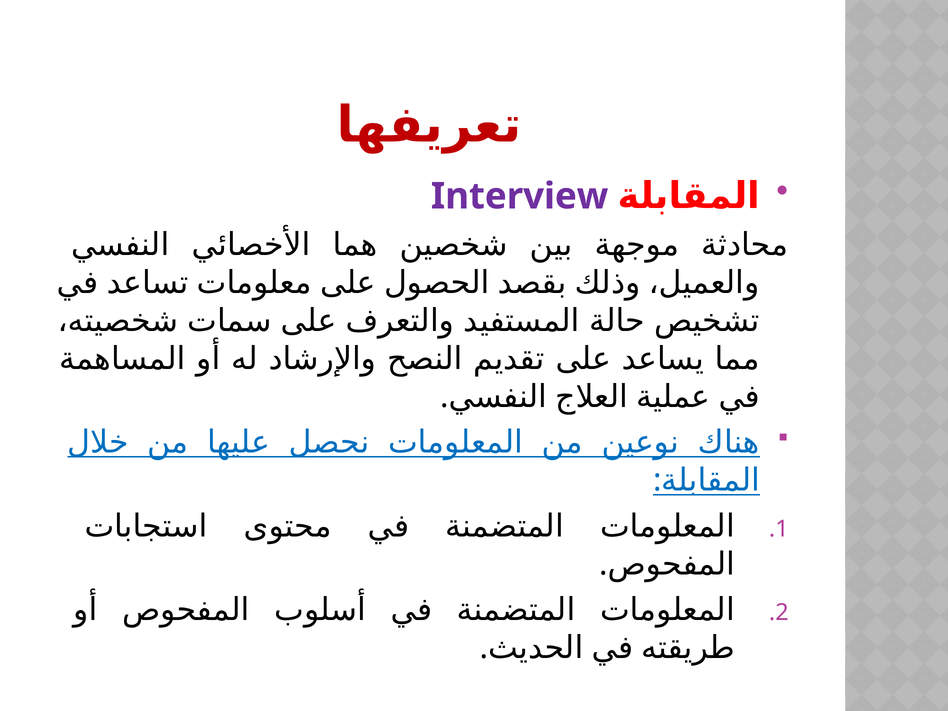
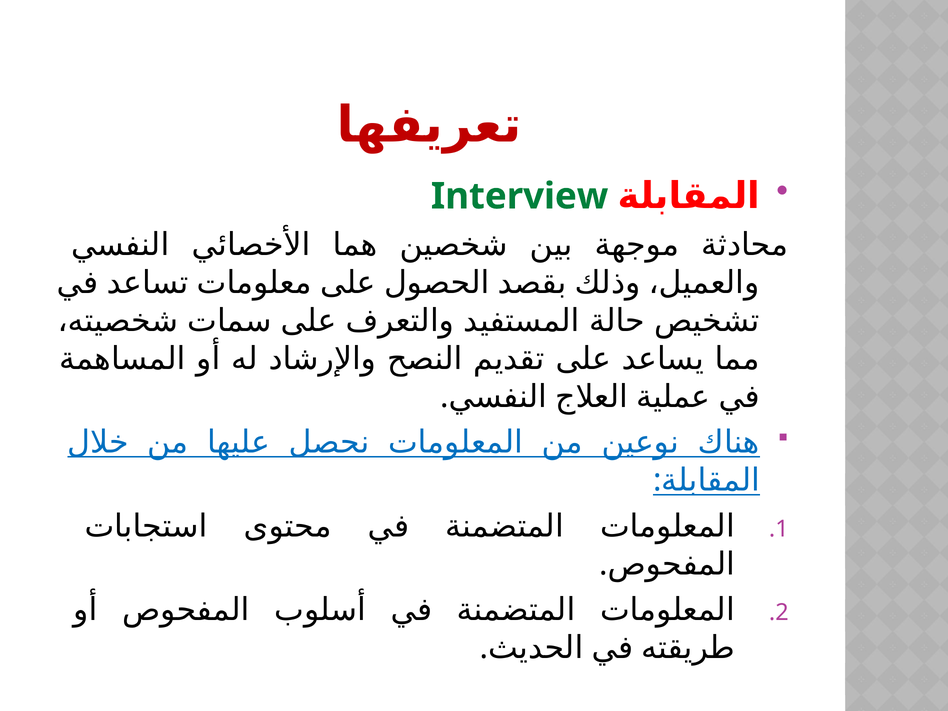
Interview colour: purple -> green
